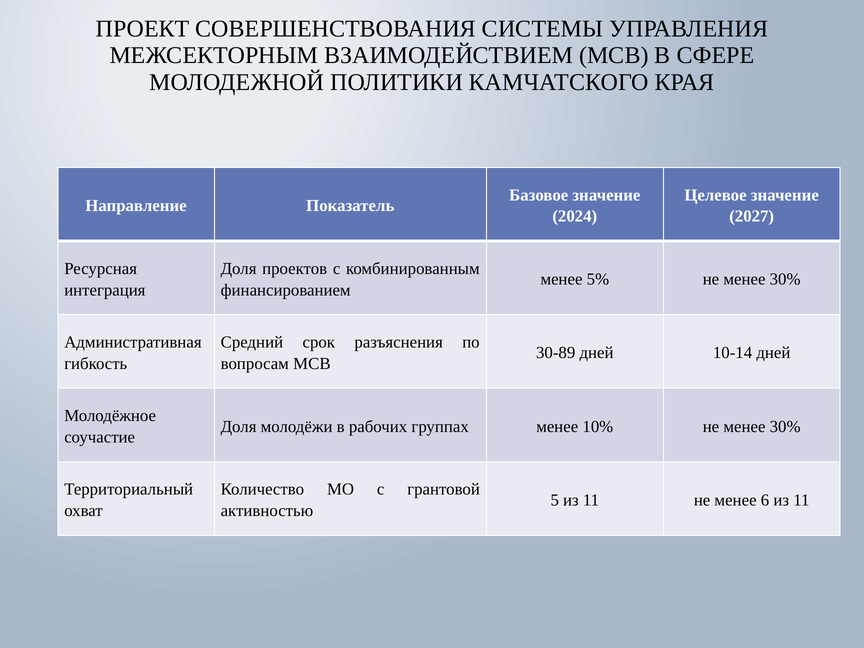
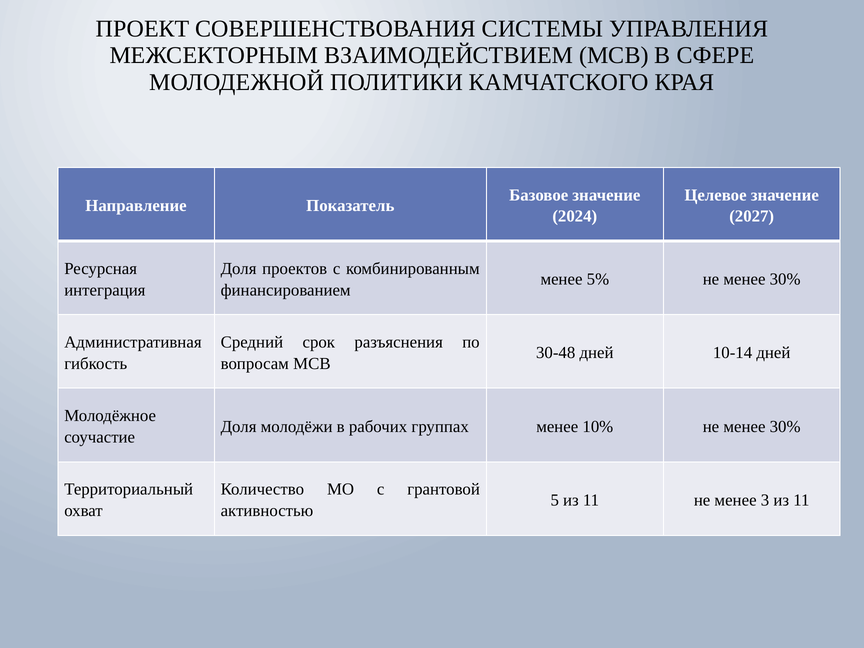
30-89: 30-89 -> 30-48
6: 6 -> 3
